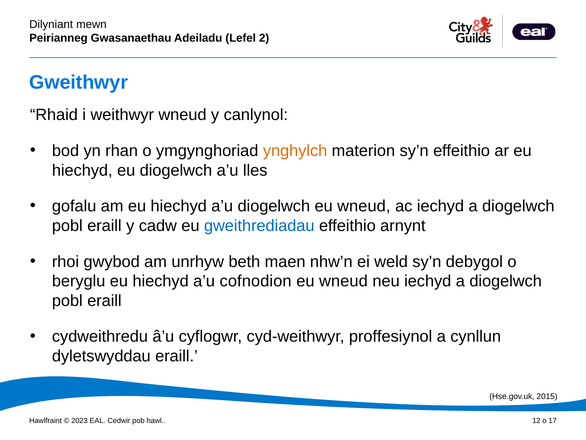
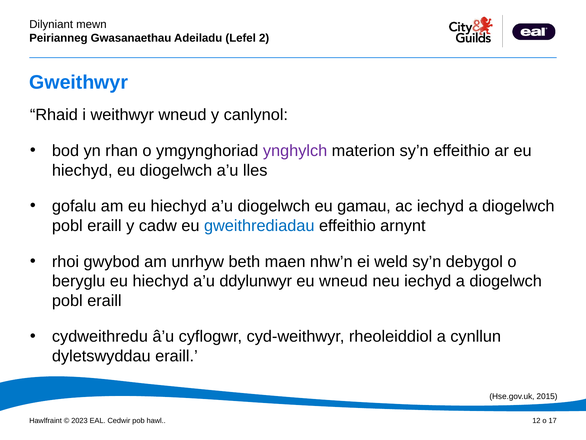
ynghylch colour: orange -> purple
diogelwch eu wneud: wneud -> gamau
cofnodion: cofnodion -> ddylunwyr
proffesiynol: proffesiynol -> rheoleiddiol
